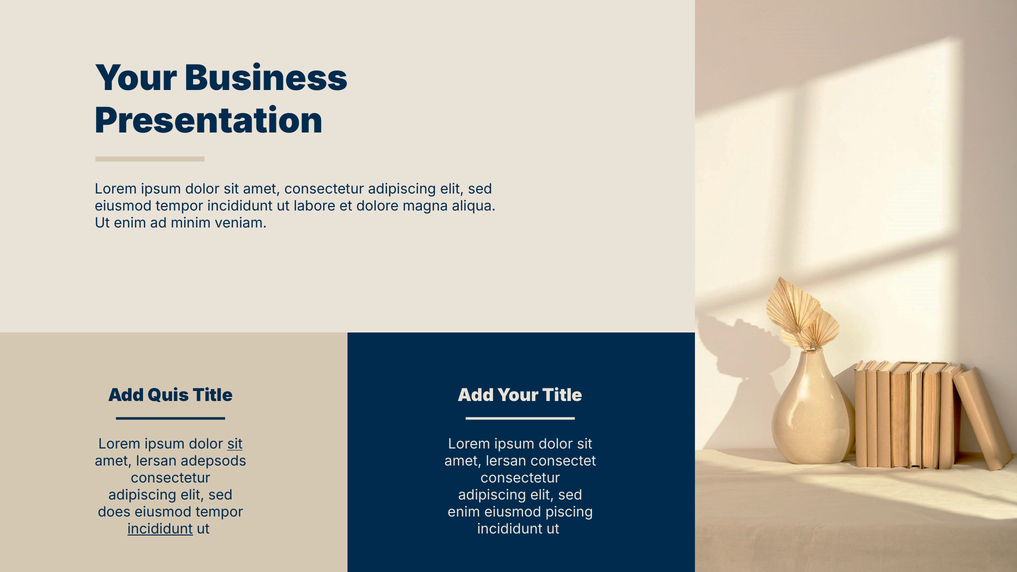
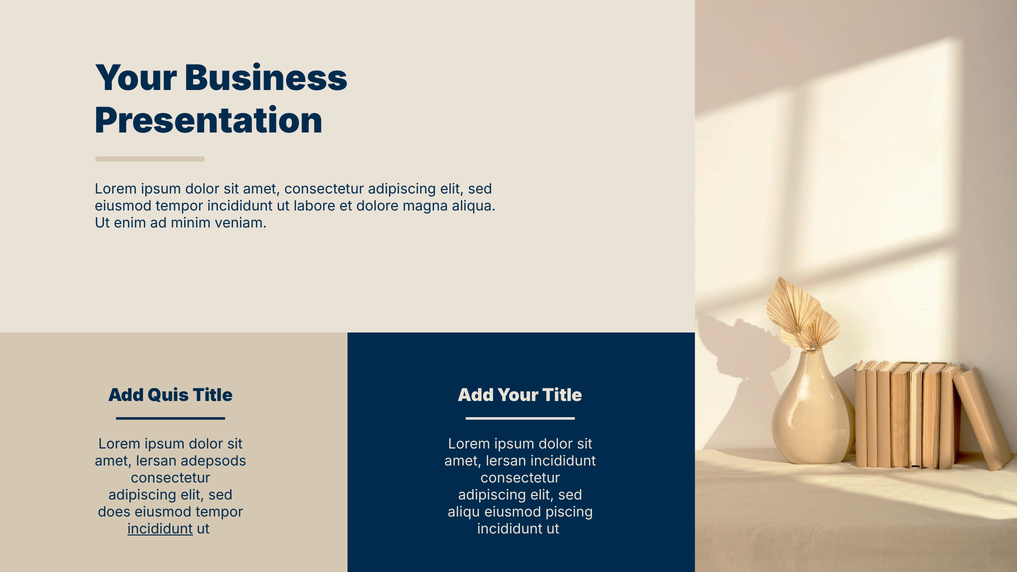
sit at (235, 444) underline: present -> none
lersan consectet: consectet -> incididunt
enim at (464, 512): enim -> aliqu
